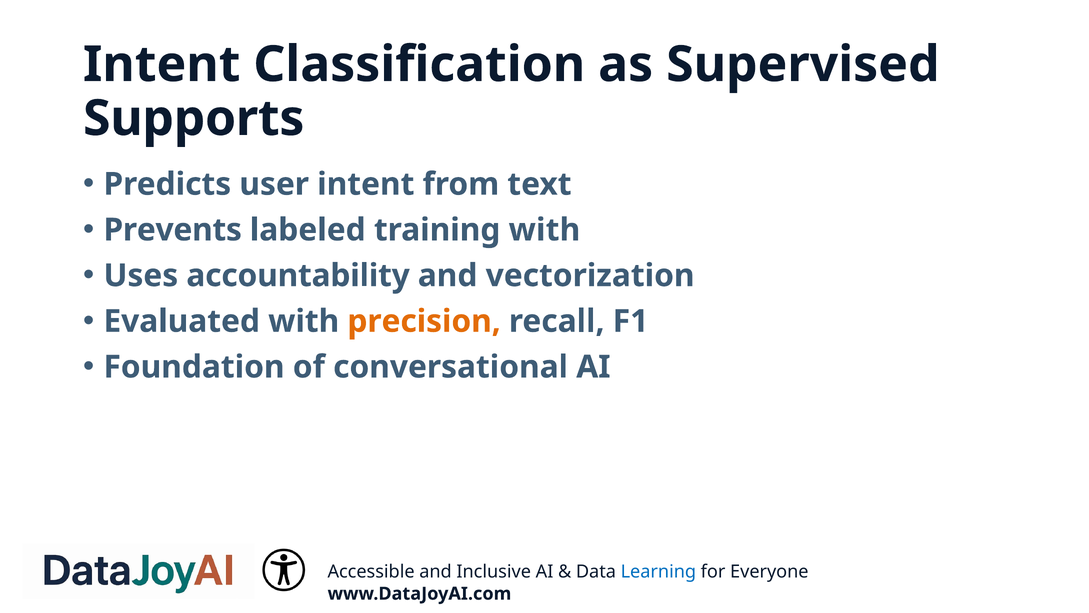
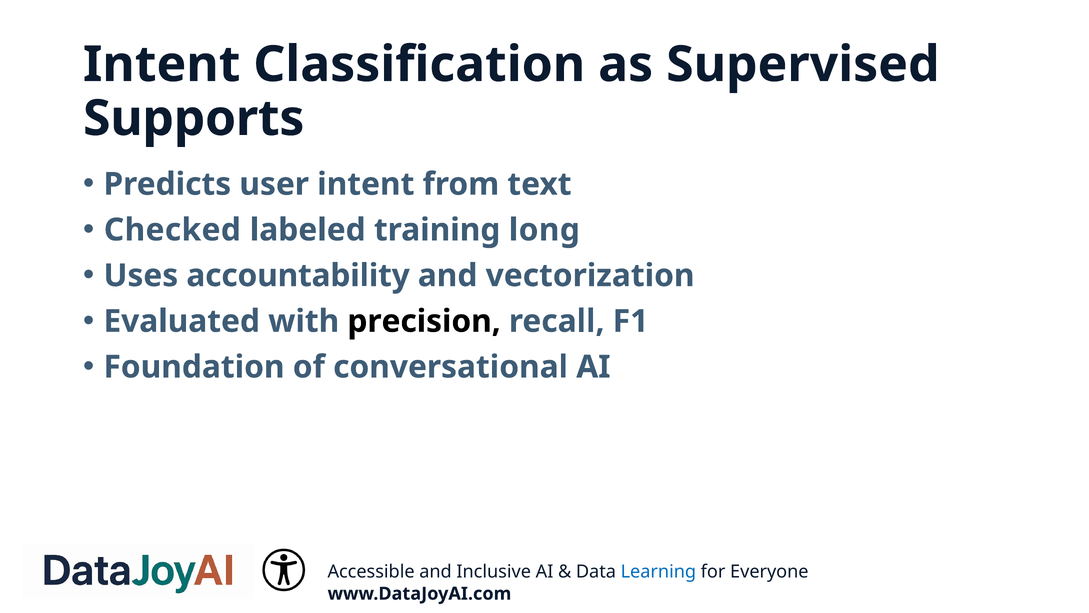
Prevents: Prevents -> Checked
training with: with -> long
precision colour: orange -> black
